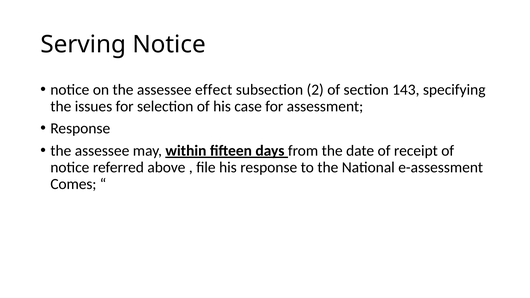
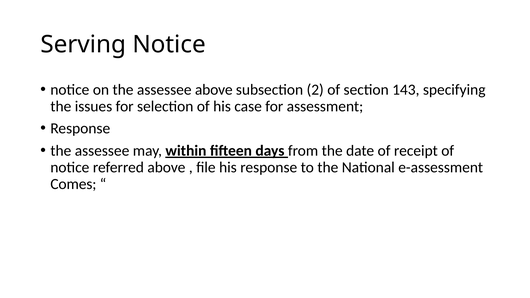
assessee effect: effect -> above
